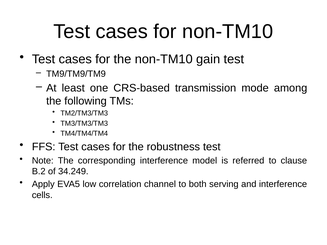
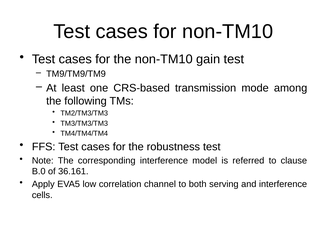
B.2: B.2 -> B.0
34.249: 34.249 -> 36.161
